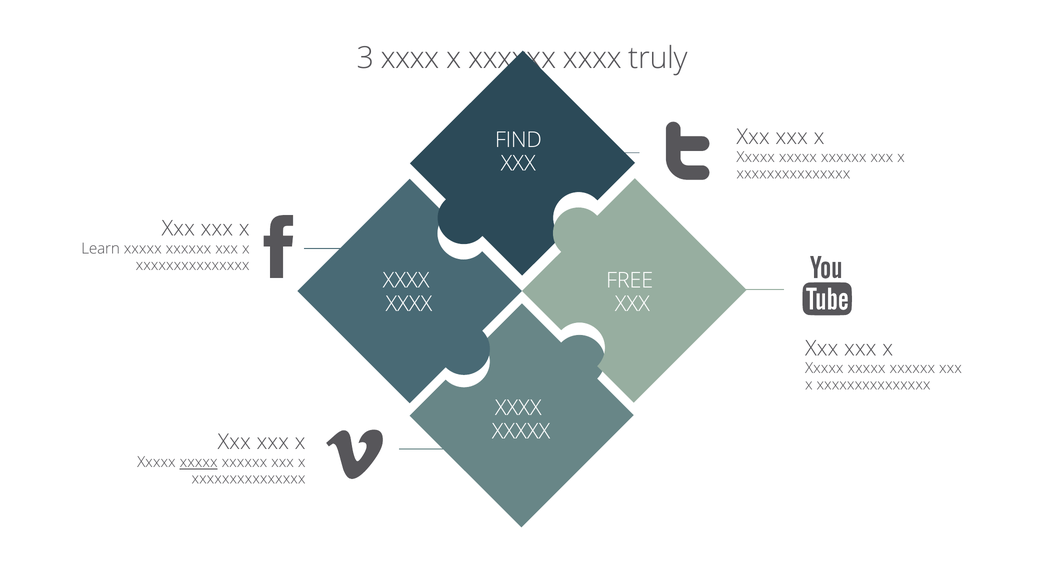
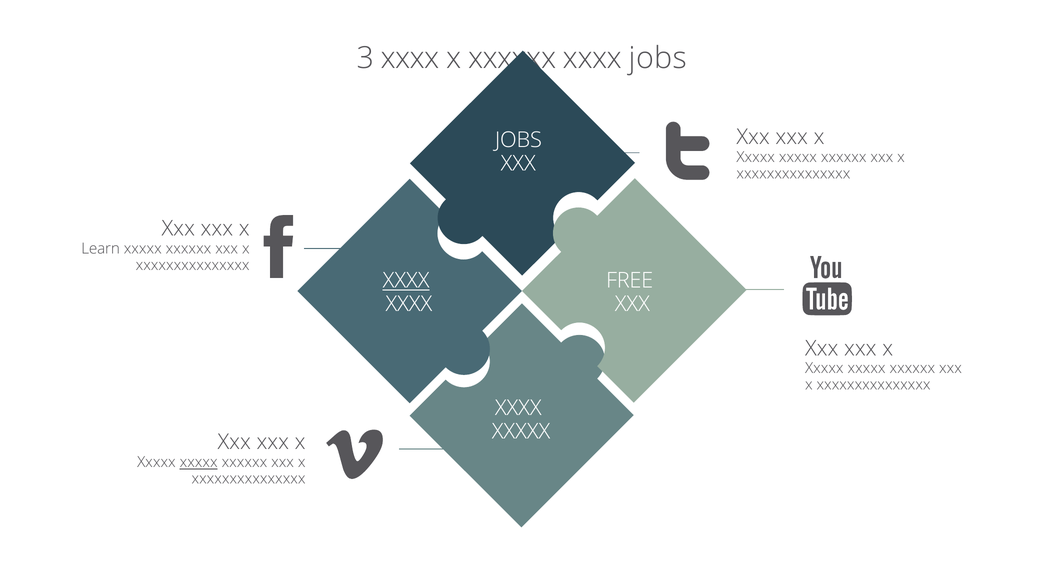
truly at (658, 58): truly -> jobs
FIND at (518, 140): FIND -> JOBS
XXXX at (406, 281) underline: none -> present
